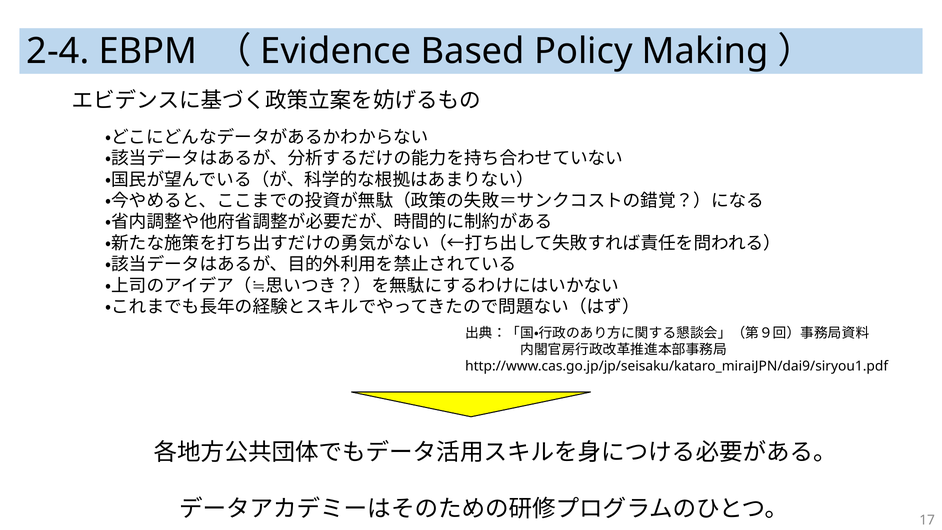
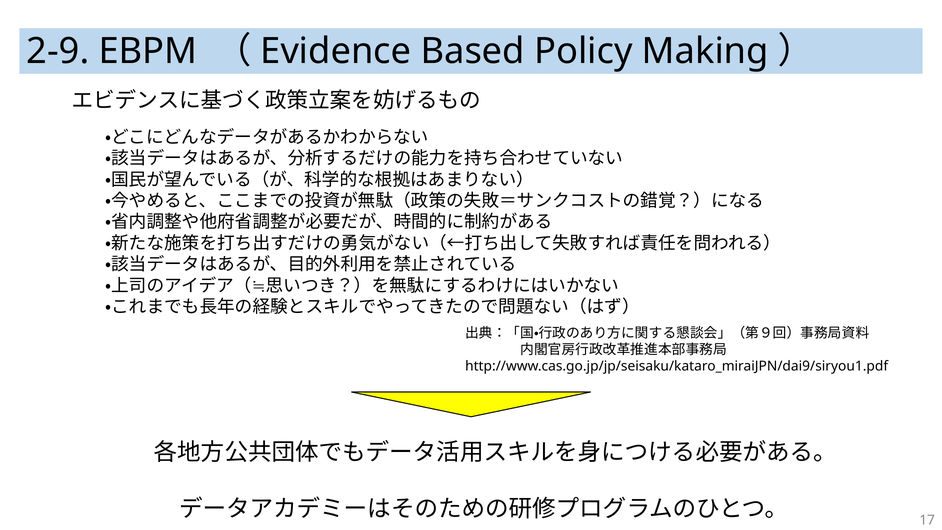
2-4: 2-4 -> 2-9
